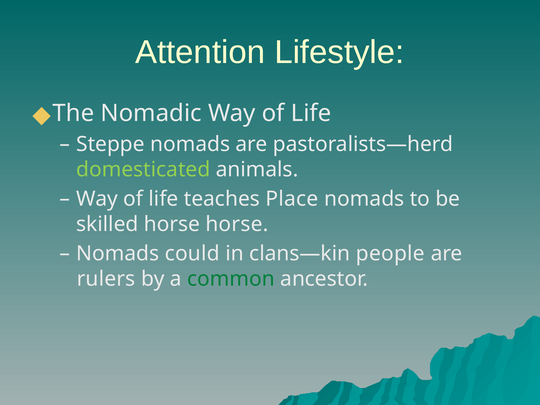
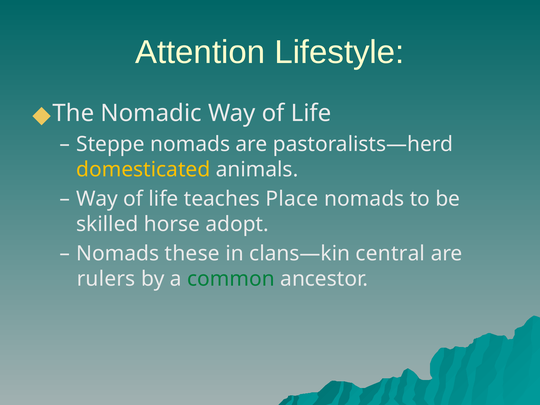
domesticated colour: light green -> yellow
horse horse: horse -> adopt
could: could -> these
people: people -> central
